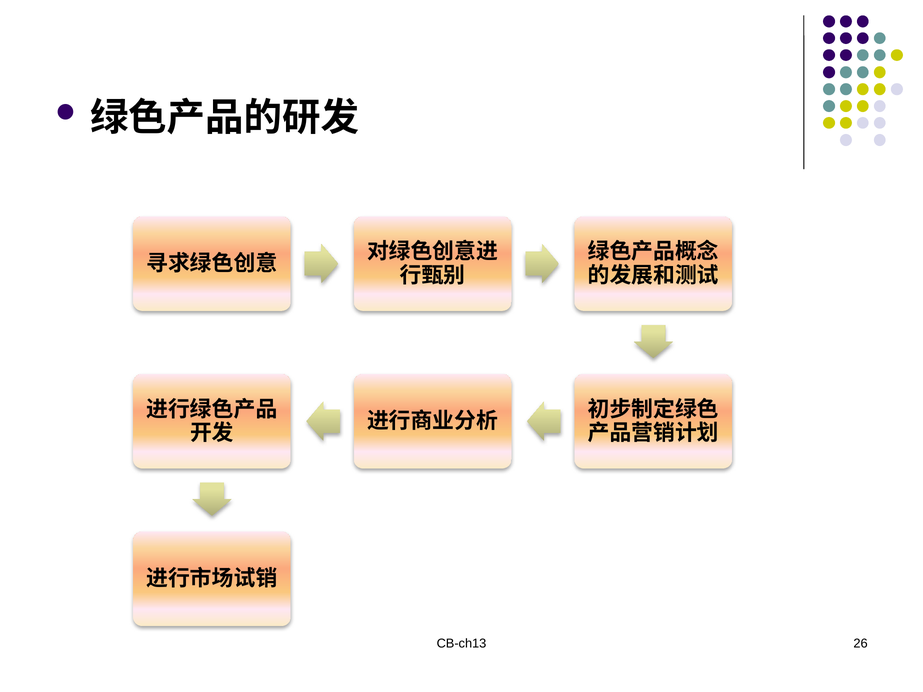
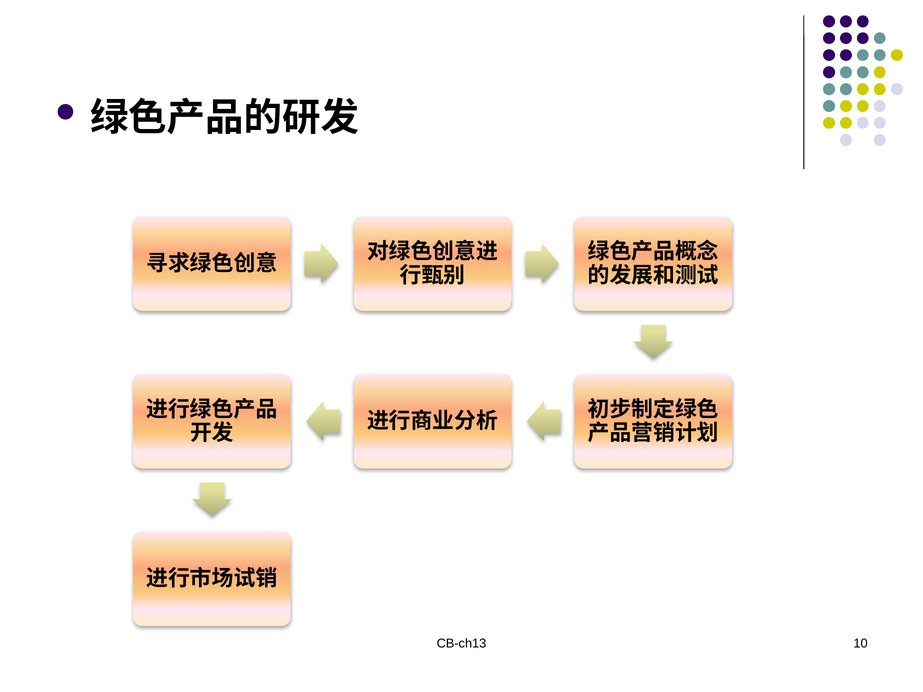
26: 26 -> 10
